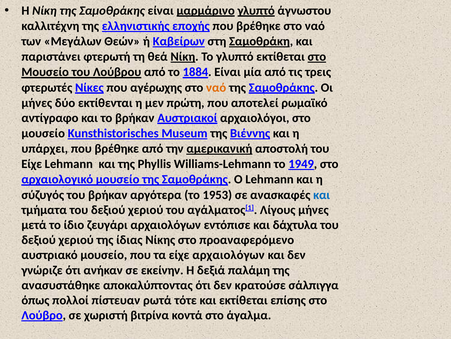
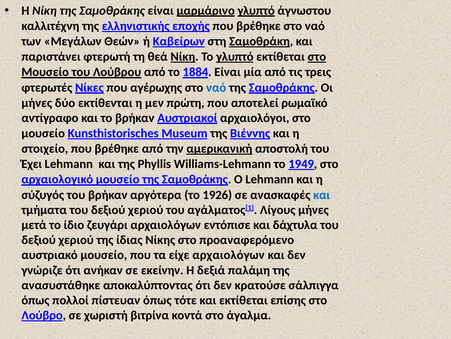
γλυπτό at (235, 57) underline: none -> present
ναό at (216, 87) colour: orange -> blue
υπάρχει: υπάρχει -> στοιχείο
Είχε at (32, 164): Είχε -> Έχει
1953: 1953 -> 1926
πίστευαν ρωτά: ρωτά -> όπως
